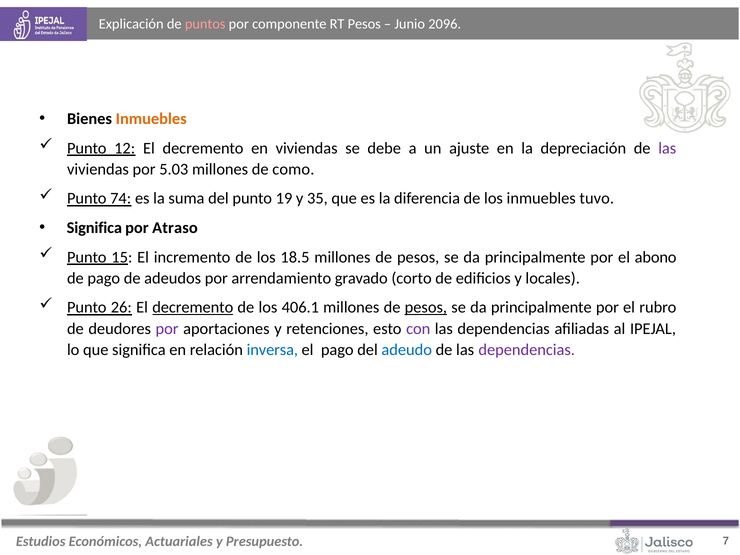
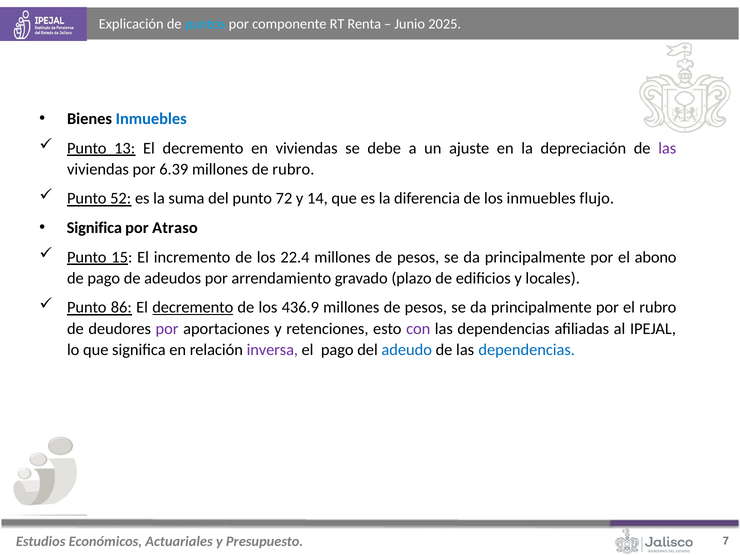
puntos colour: pink -> light blue
RT Pesos: Pesos -> Renta
2096: 2096 -> 2025
Inmuebles at (151, 119) colour: orange -> blue
12: 12 -> 13
5.03: 5.03 -> 6.39
de como: como -> rubro
74: 74 -> 52
19: 19 -> 72
35: 35 -> 14
tuvo: tuvo -> flujo
18.5: 18.5 -> 22.4
corto: corto -> plazo
26: 26 -> 86
406.1: 406.1 -> 436.9
pesos at (426, 308) underline: present -> none
inversa colour: blue -> purple
dependencias at (527, 350) colour: purple -> blue
